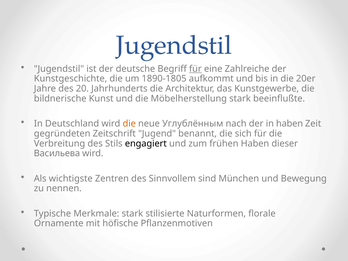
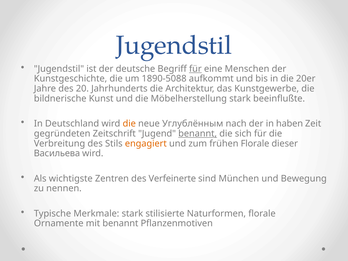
Zahlreiche: Zahlreiche -> Menschen
1890-1805: 1890-1805 -> 1890-5088
benannt at (198, 134) underline: none -> present
engagiert colour: black -> orange
frühen Haben: Haben -> Florale
Sinnvollem: Sinnvollem -> Verfeinerte
mit höfische: höfische -> benannt
